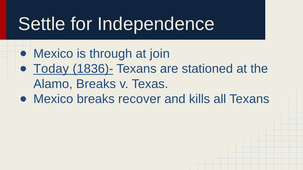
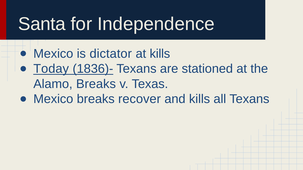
Settle: Settle -> Santa
through: through -> dictator
at join: join -> kills
